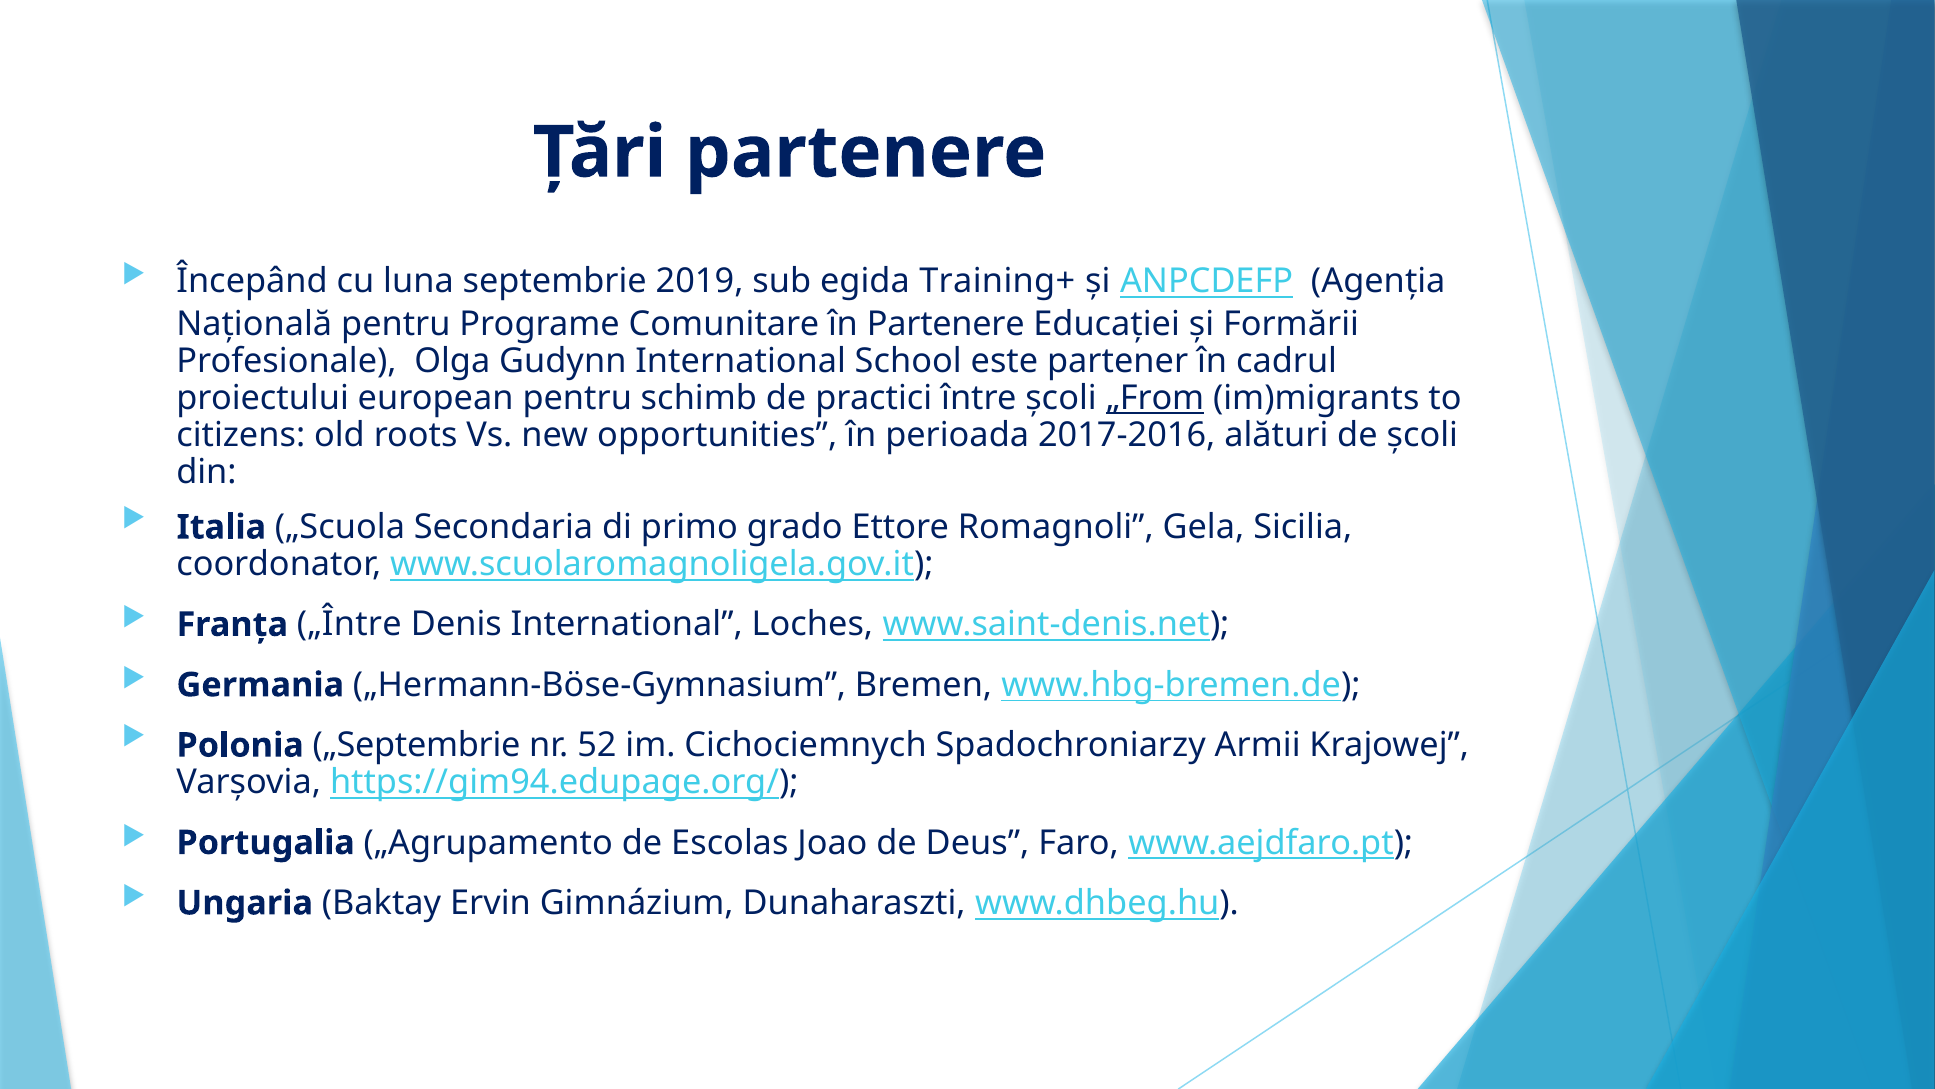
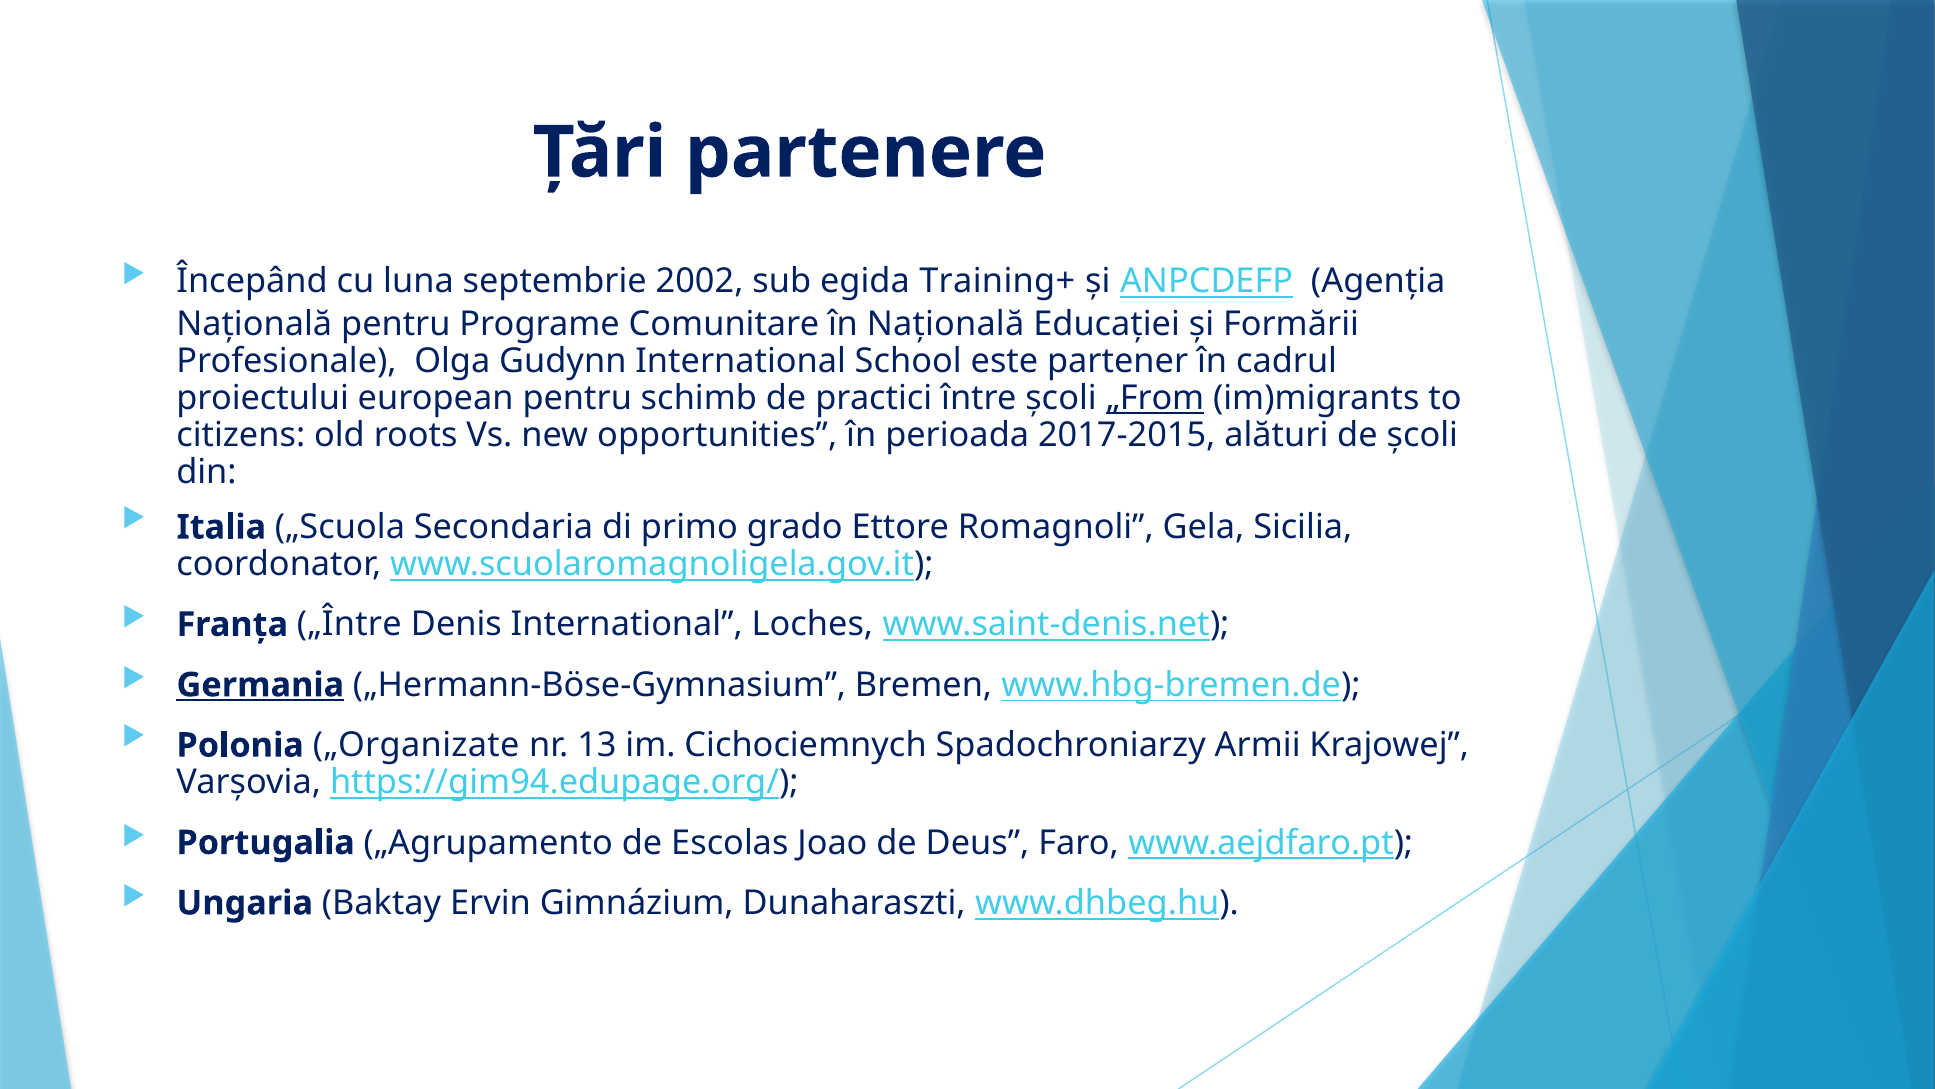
2019: 2019 -> 2002
în Partenere: Partenere -> Națională
2017-2016: 2017-2016 -> 2017-2015
Germania underline: none -> present
„Septembrie: „Septembrie -> „Organizate
52: 52 -> 13
